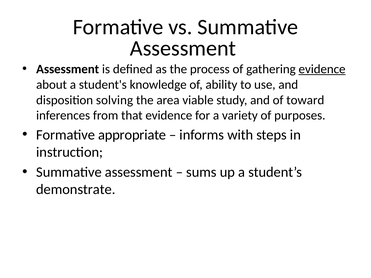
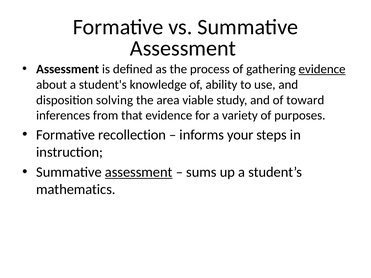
appropriate: appropriate -> recollection
with: with -> your
assessment at (139, 172) underline: none -> present
demonstrate: demonstrate -> mathematics
